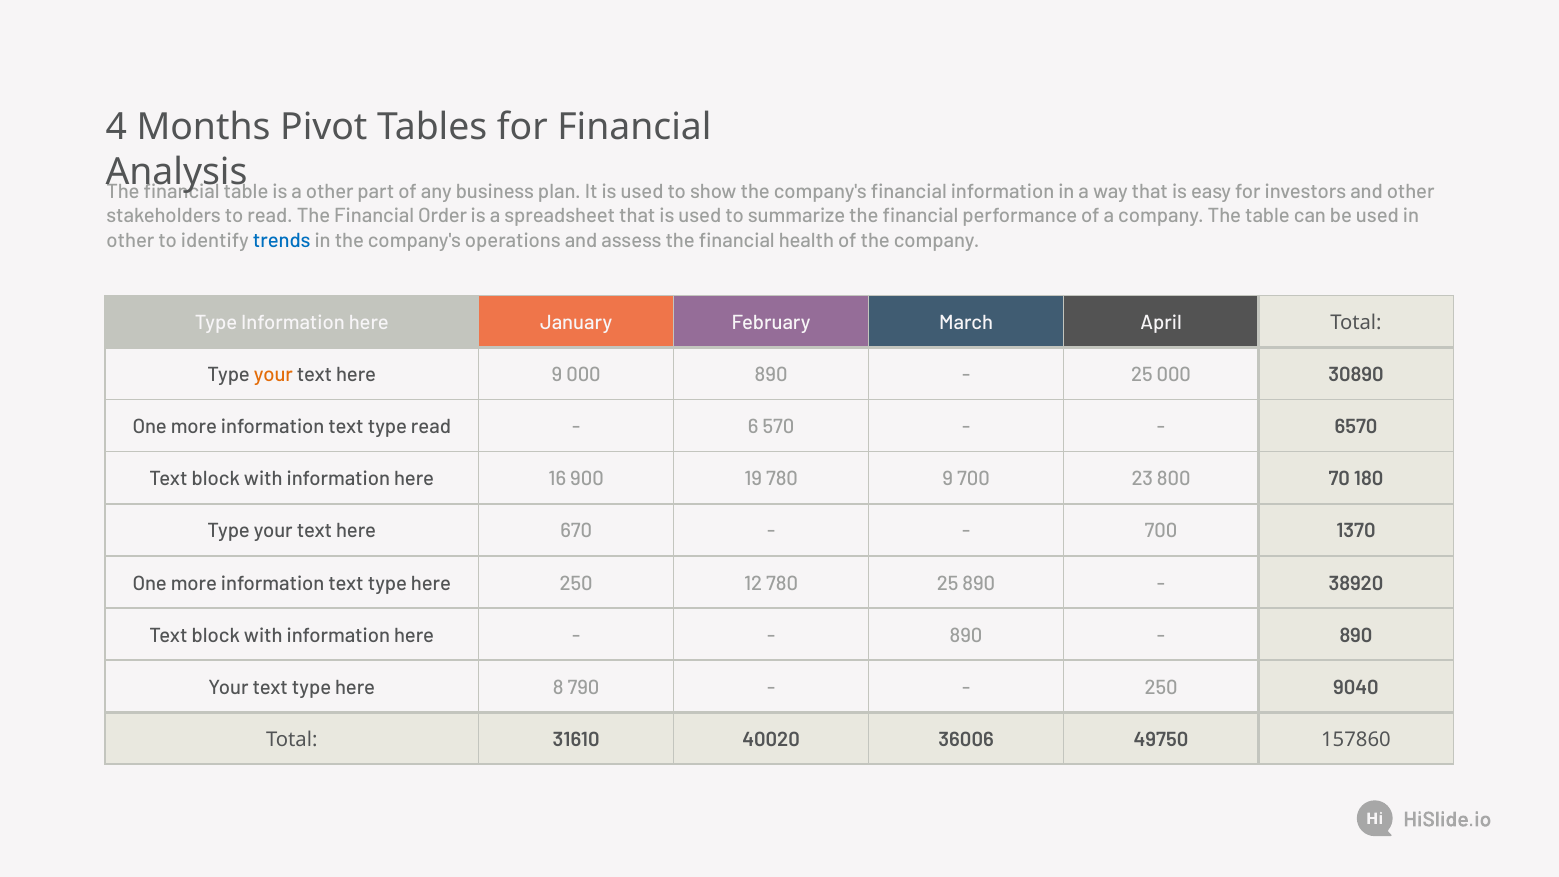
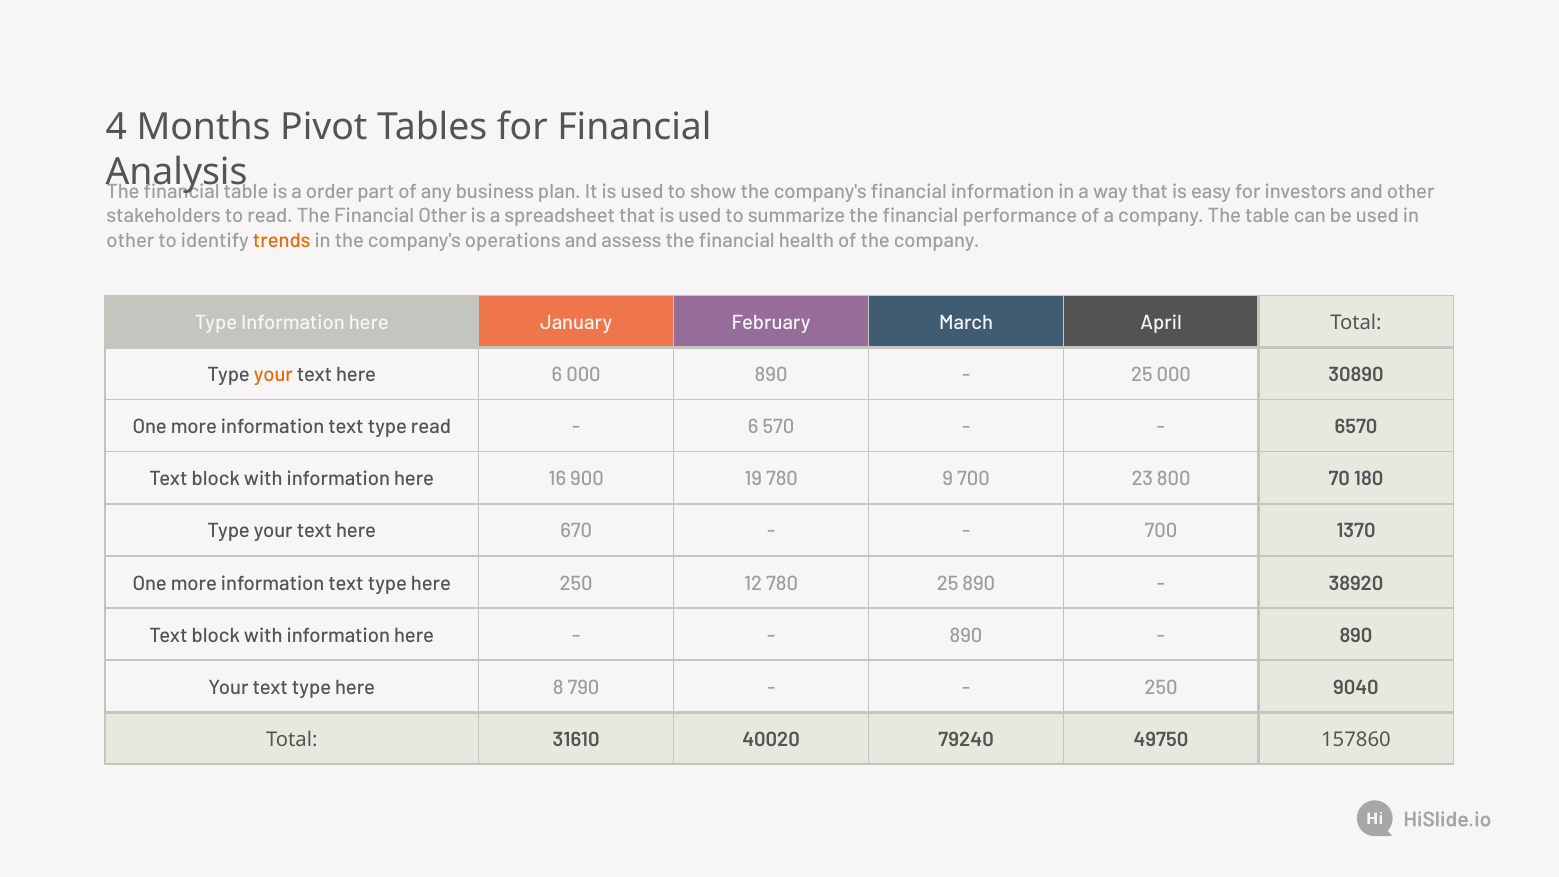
a other: other -> order
Financial Order: Order -> Other
trends colour: blue -> orange
here 9: 9 -> 6
36006: 36006 -> 79240
